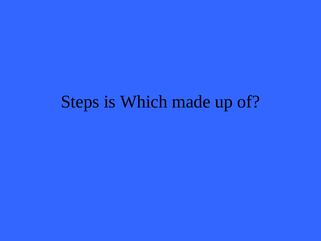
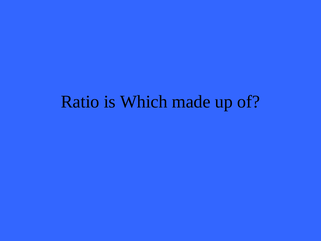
Steps: Steps -> Ratio
